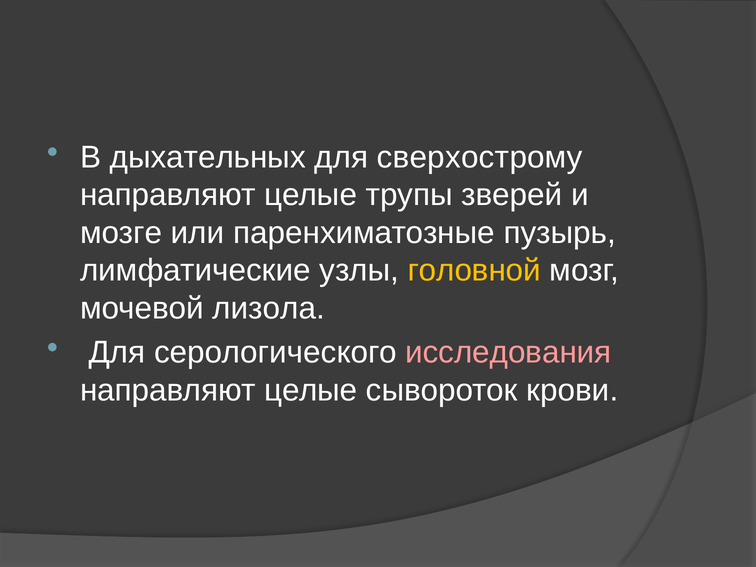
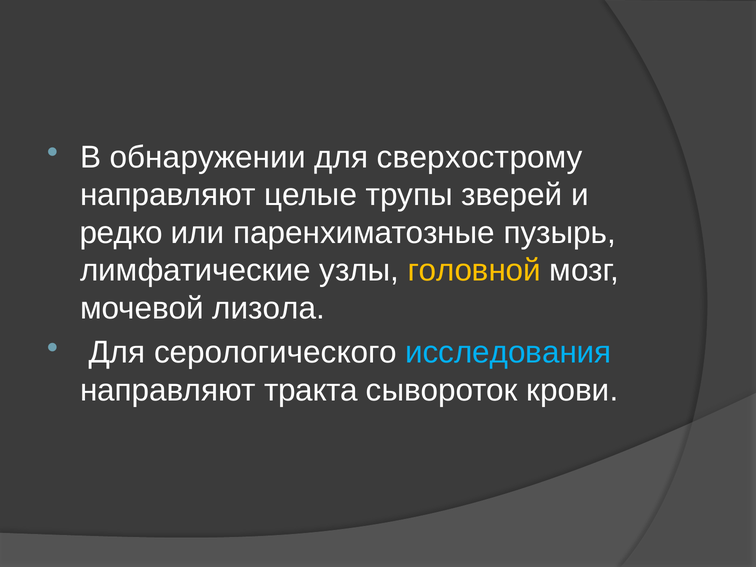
дыхательных: дыхательных -> обнаружении
мозге: мозге -> редко
исследования colour: pink -> light blue
целые at (311, 390): целые -> тракта
